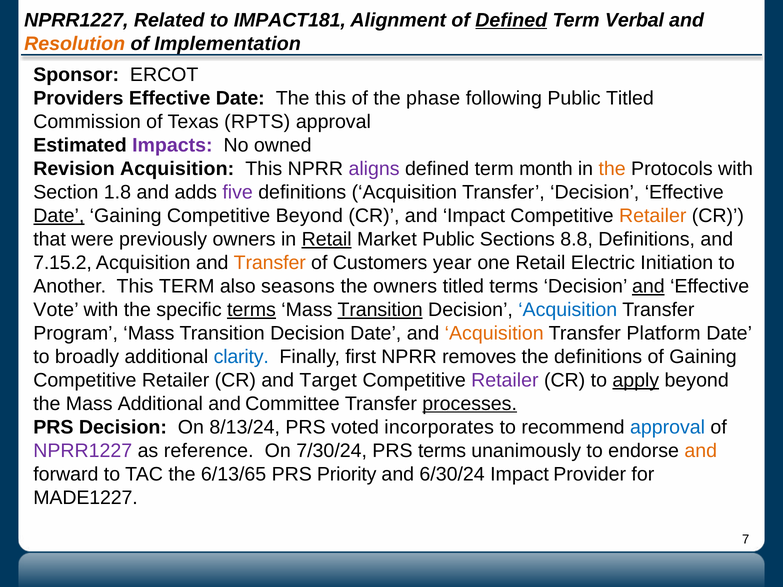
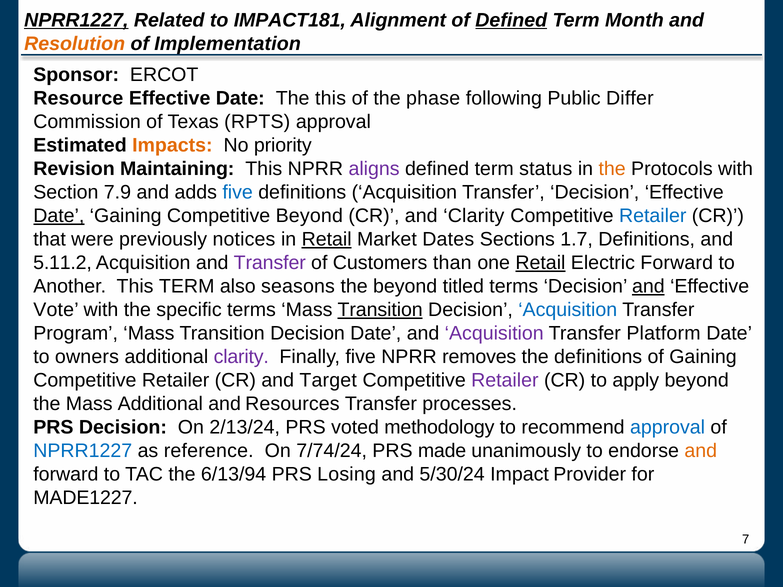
NPRR1227 at (76, 20) underline: none -> present
Verbal: Verbal -> Month
Providers: Providers -> Resource
Public Titled: Titled -> Differ
Impacts colour: purple -> orange
owned: owned -> priority
Revision Acquisition: Acquisition -> Maintaining
month: month -> status
1.8: 1.8 -> 7.9
five at (238, 192) colour: purple -> blue
and Impact: Impact -> Clarity
Retailer at (653, 216) colour: orange -> blue
previously owners: owners -> notices
Market Public: Public -> Dates
8.8: 8.8 -> 1.7
7.15.2: 7.15.2 -> 5.11.2
Transfer at (270, 263) colour: orange -> purple
year: year -> than
Retail at (540, 263) underline: none -> present
Electric Initiation: Initiation -> Forward
the owners: owners -> beyond
terms at (251, 310) underline: present -> none
Acquisition at (494, 333) colour: orange -> purple
broadly: broadly -> owners
clarity at (241, 357) colour: blue -> purple
Finally first: first -> five
apply underline: present -> none
Committee: Committee -> Resources
processes underline: present -> none
8/13/24: 8/13/24 -> 2/13/24
incorporates: incorporates -> methodology
NPRR1227 at (83, 451) colour: purple -> blue
7/30/24: 7/30/24 -> 7/74/24
PRS terms: terms -> made
6/13/65: 6/13/65 -> 6/13/94
Priority: Priority -> Losing
6/30/24: 6/30/24 -> 5/30/24
